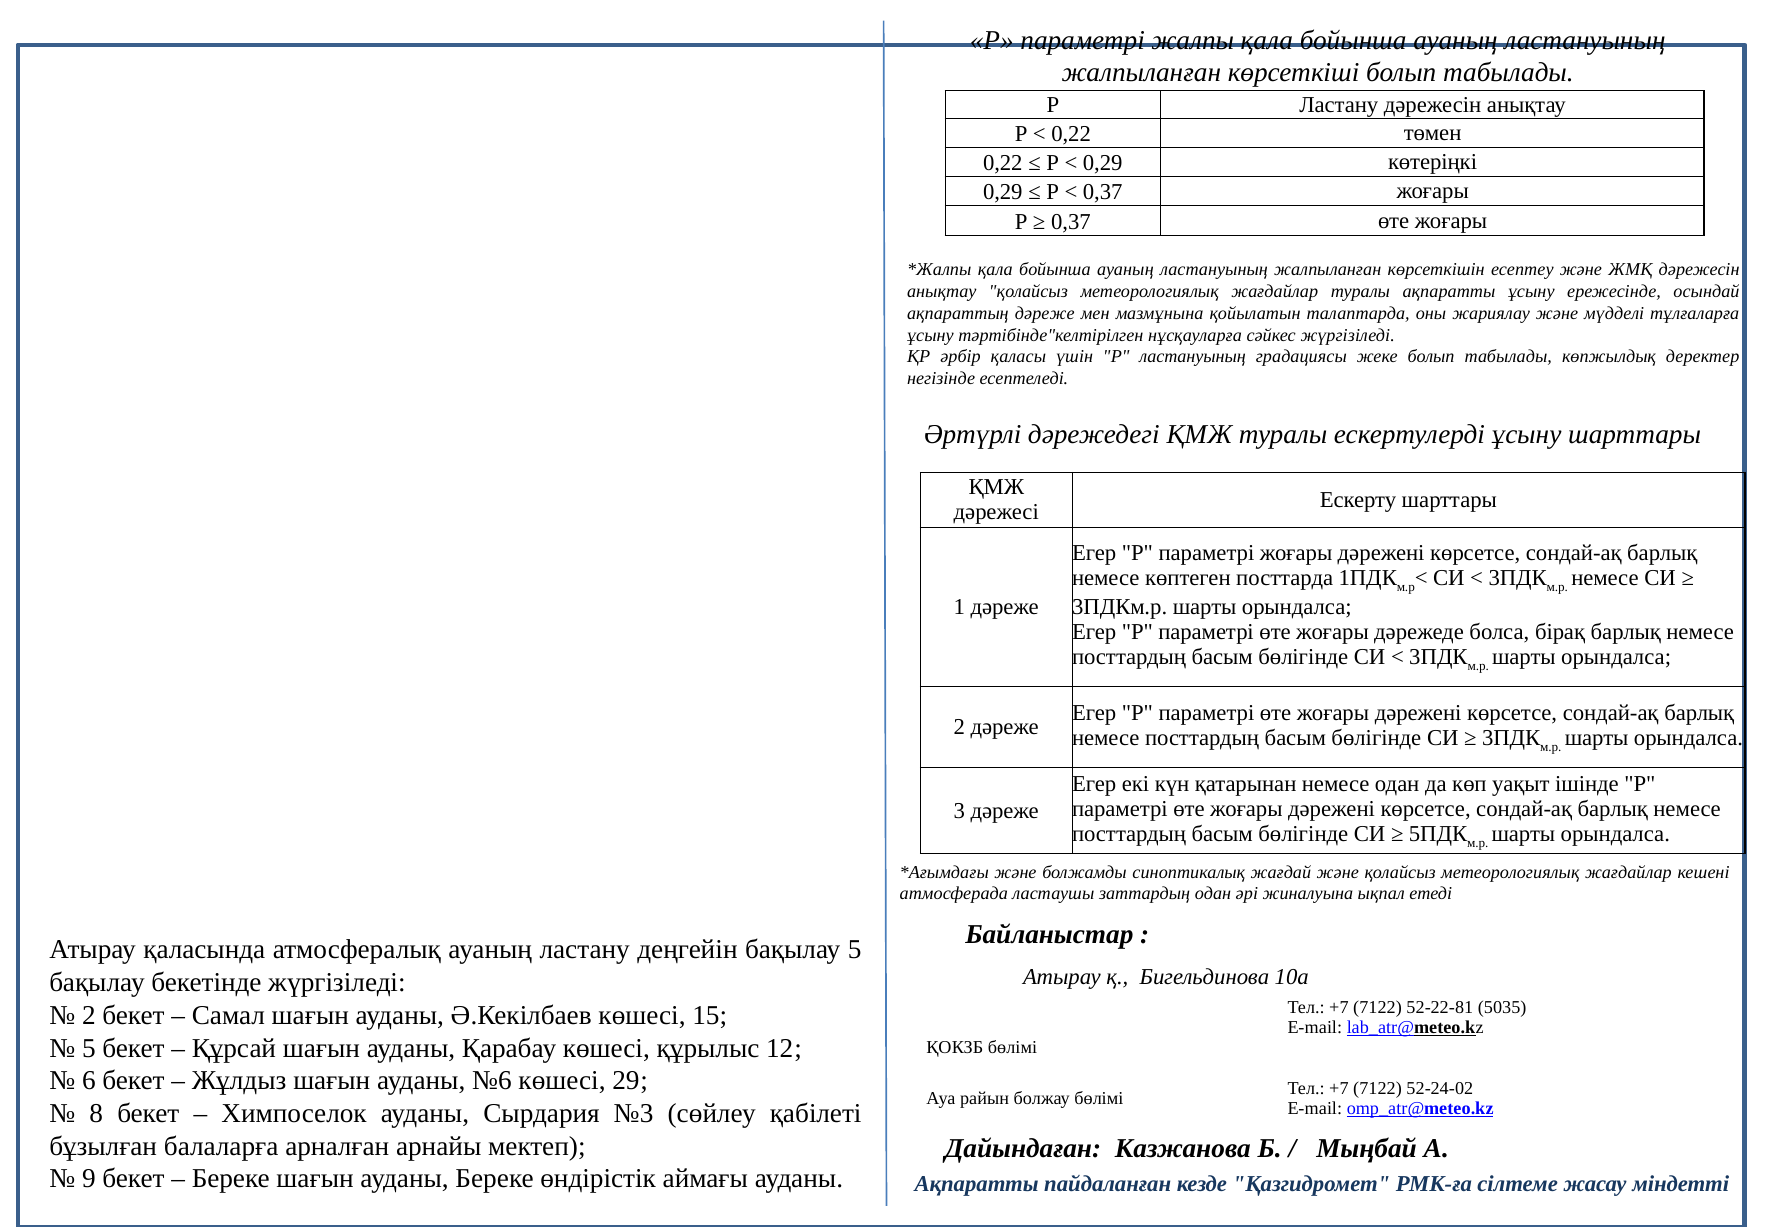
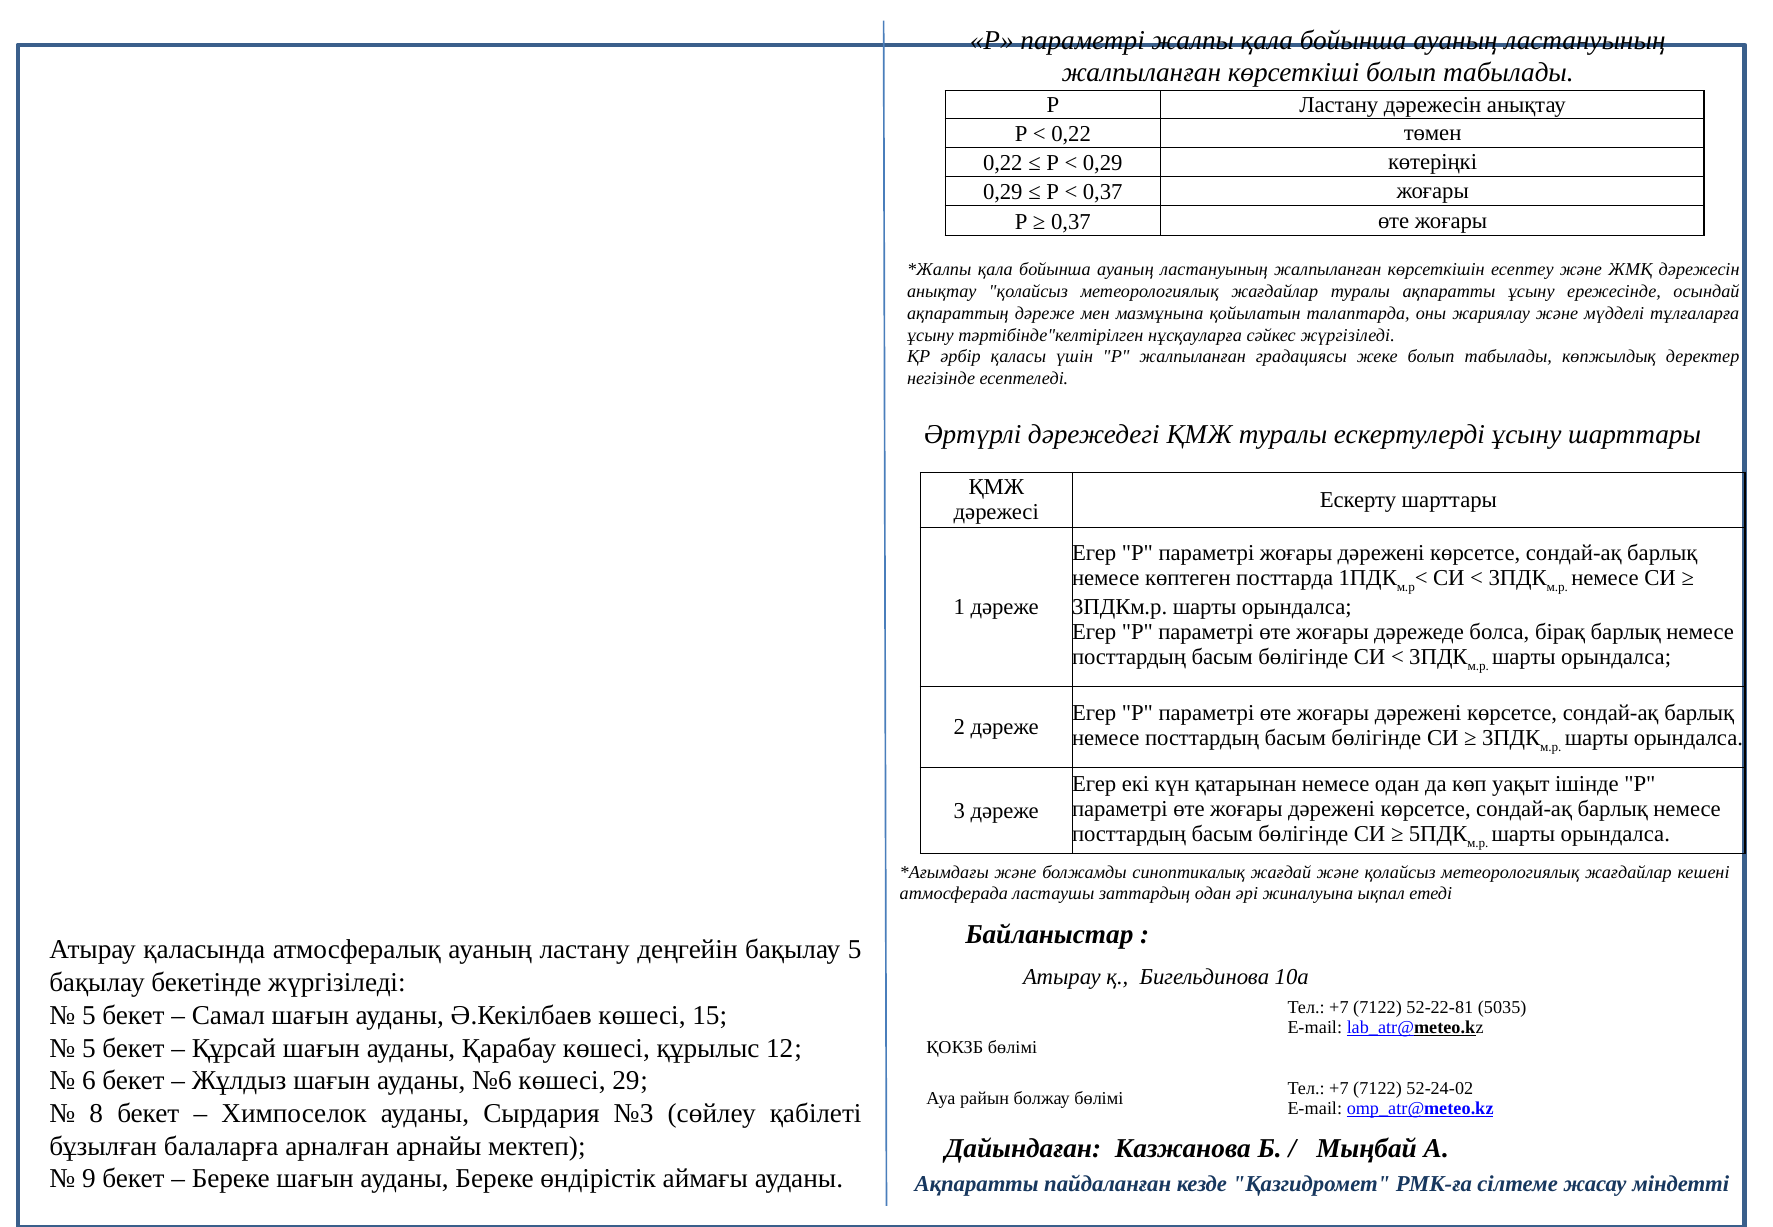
Р ластануының: ластануының -> жалпыланған
2 at (89, 1016): 2 -> 5
